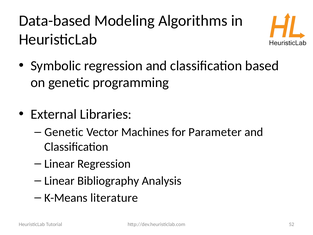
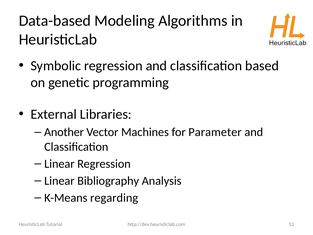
Genetic at (64, 132): Genetic -> Another
literature: literature -> regarding
